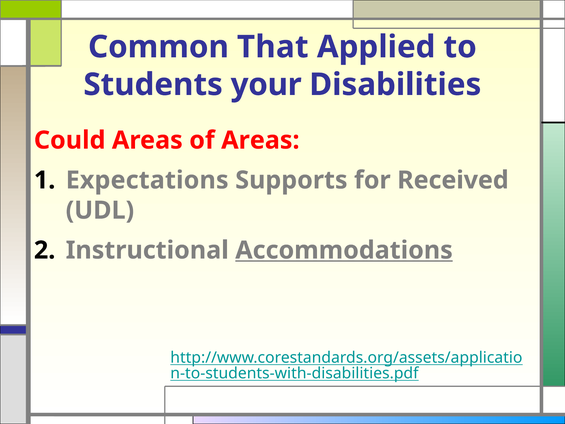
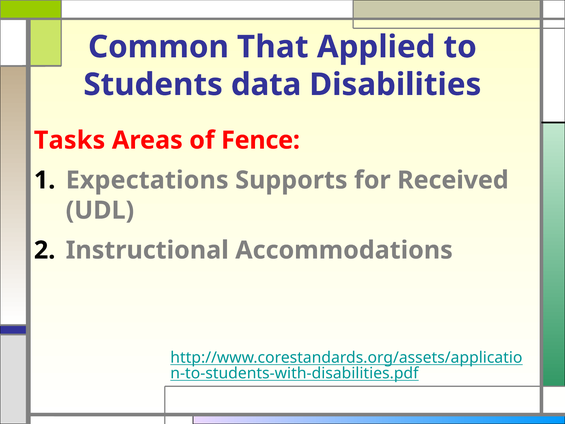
your: your -> data
Could: Could -> Tasks
of Areas: Areas -> Fence
Accommodations underline: present -> none
